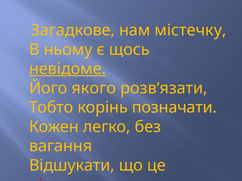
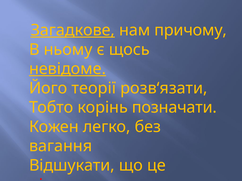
Загадкове underline: none -> present
містечку: містечку -> причому
якого: якого -> теорії
